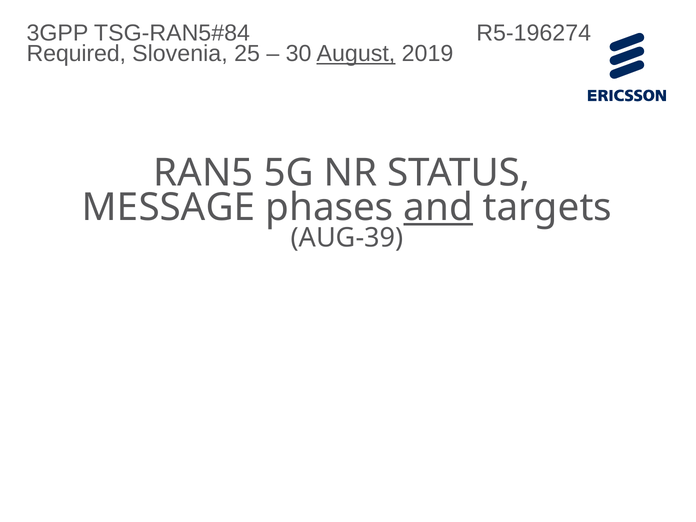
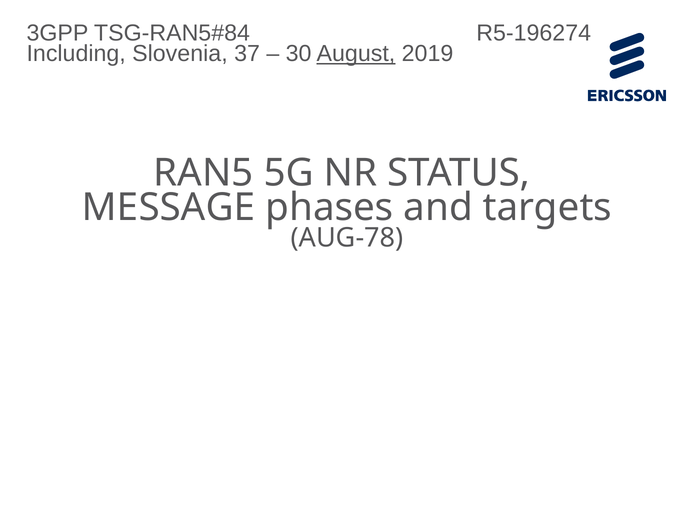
Required: Required -> Including
25: 25 -> 37
and underline: present -> none
AUG-39: AUG-39 -> AUG-78
